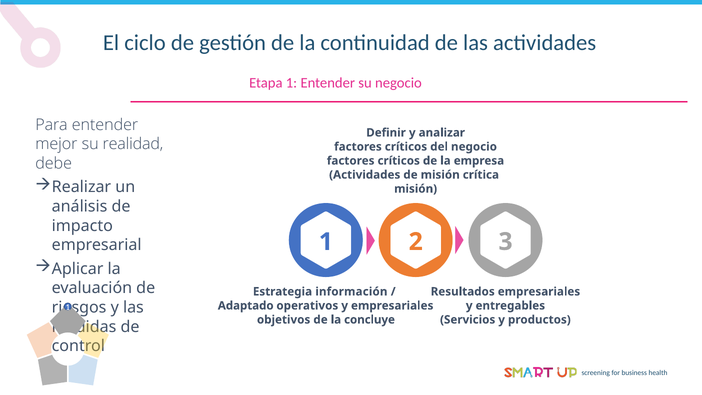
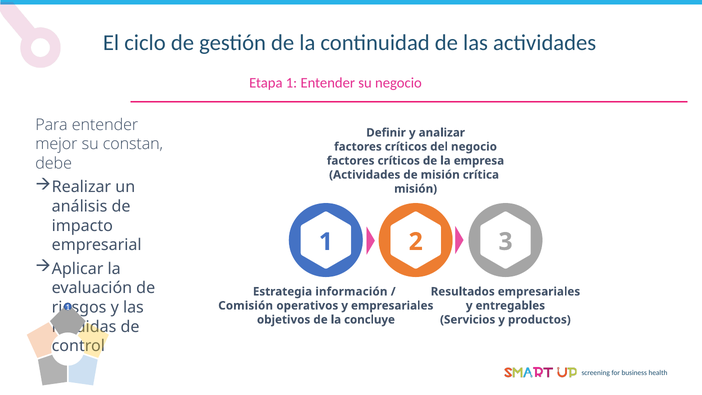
realidad: realidad -> constan
Adaptado: Adaptado -> Comisión
